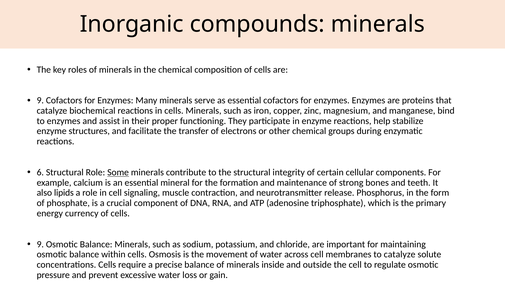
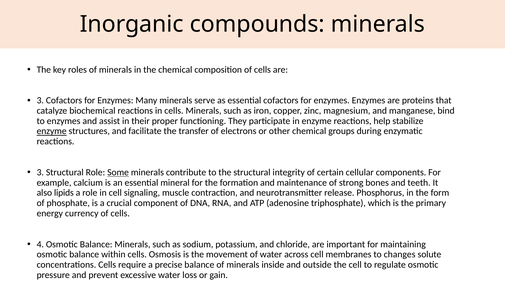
9 at (40, 101): 9 -> 3
enzyme at (52, 131) underline: none -> present
6 at (40, 172): 6 -> 3
9 at (40, 244): 9 -> 4
to catalyze: catalyze -> changes
